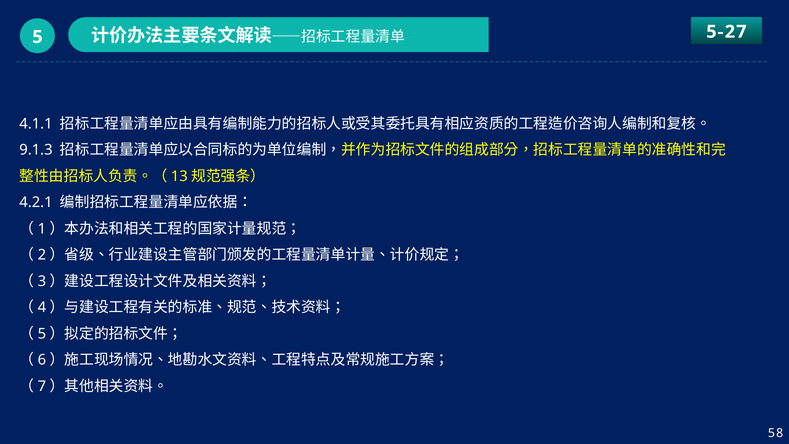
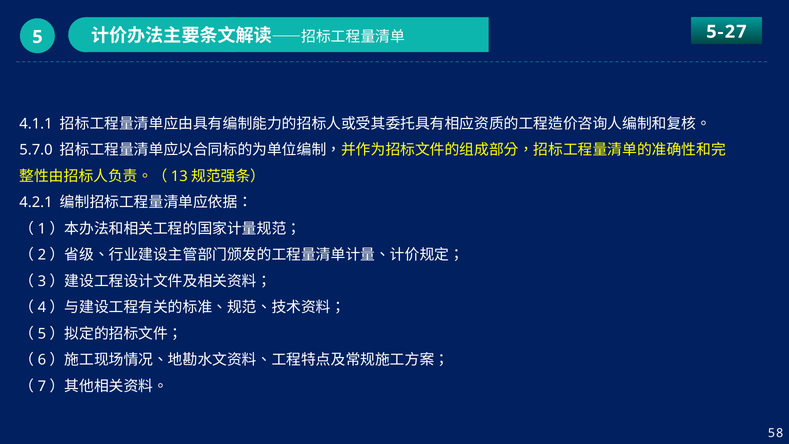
9.1.3: 9.1.3 -> 5.7.0
